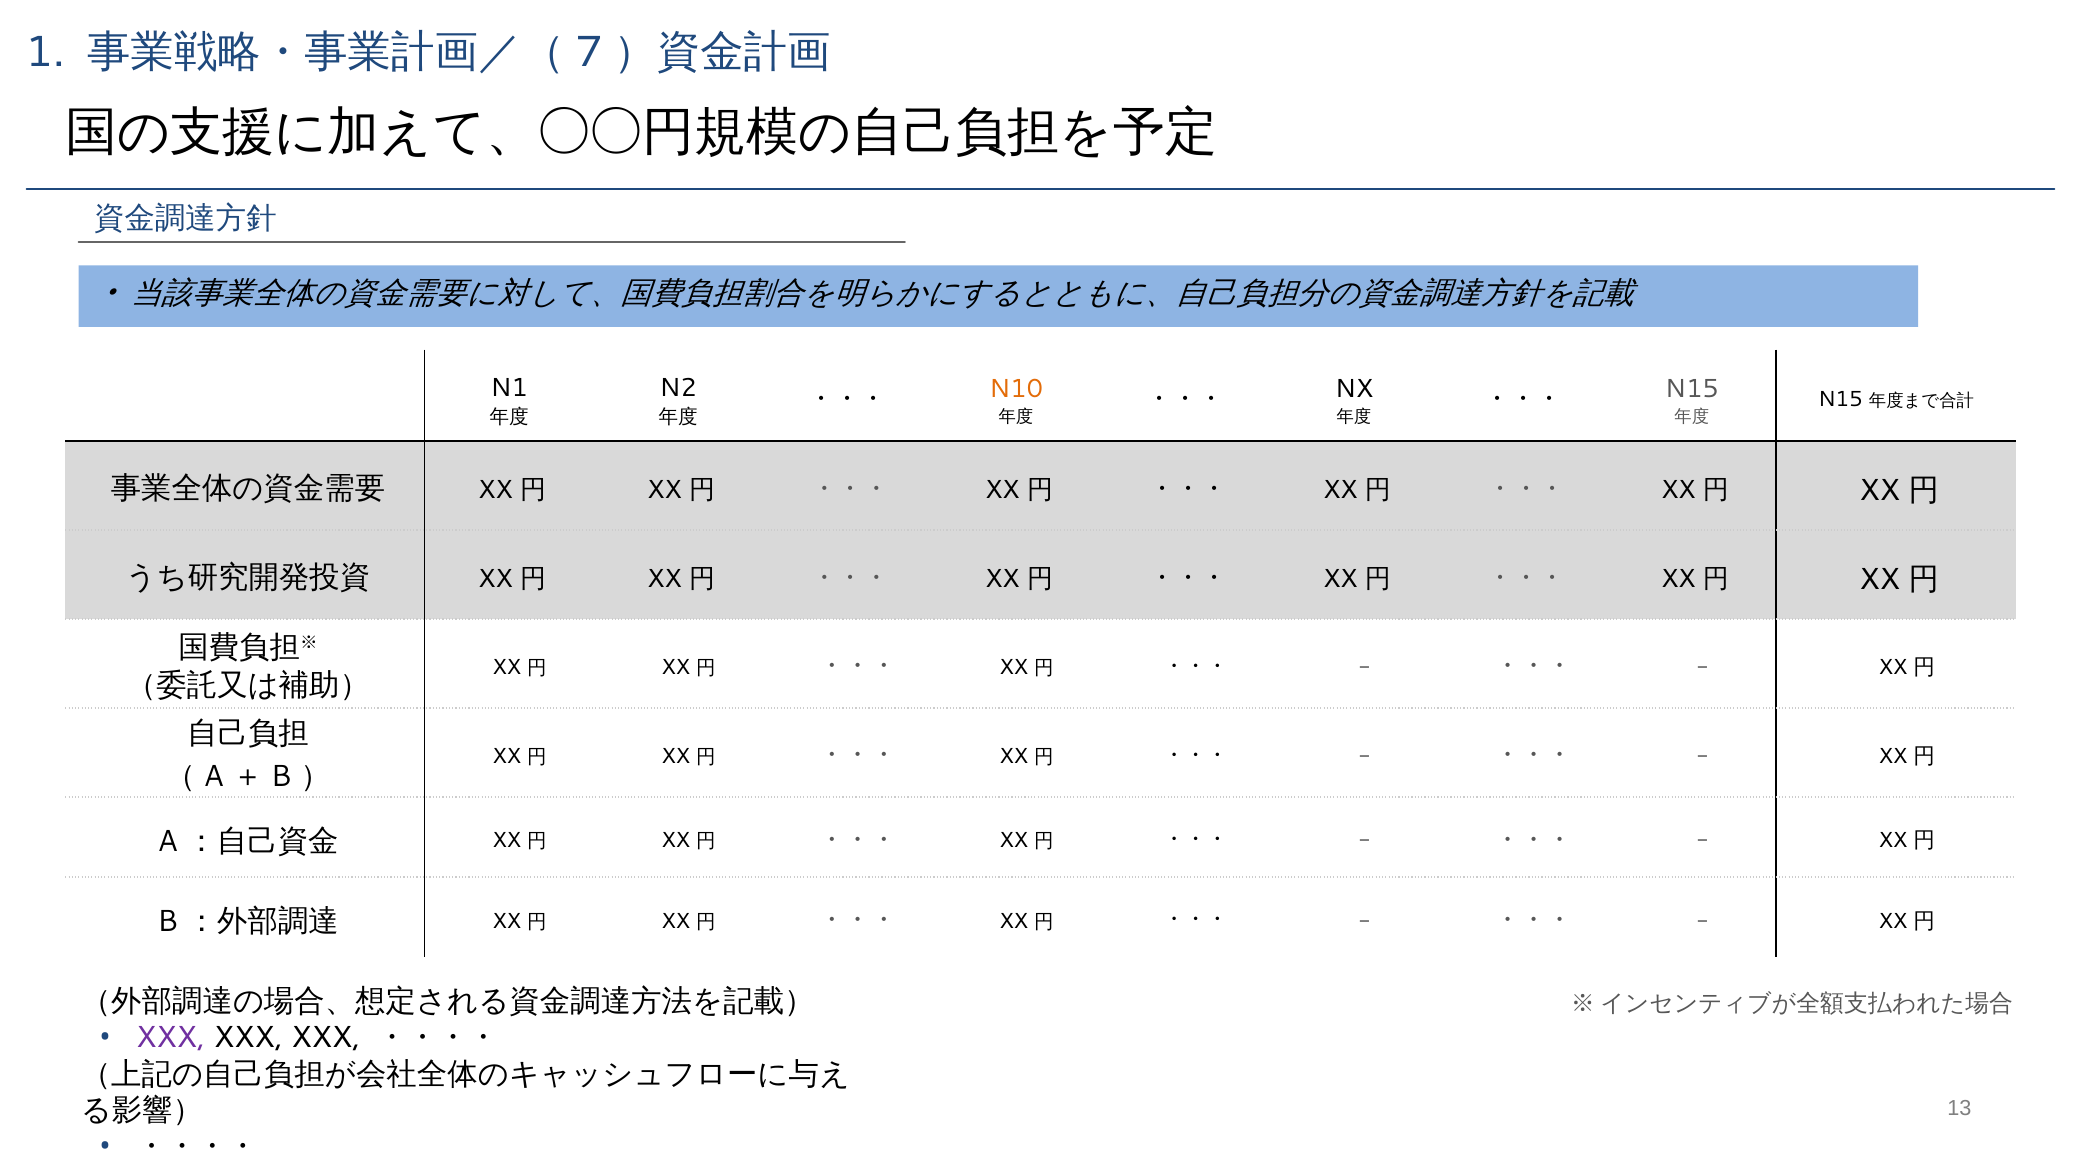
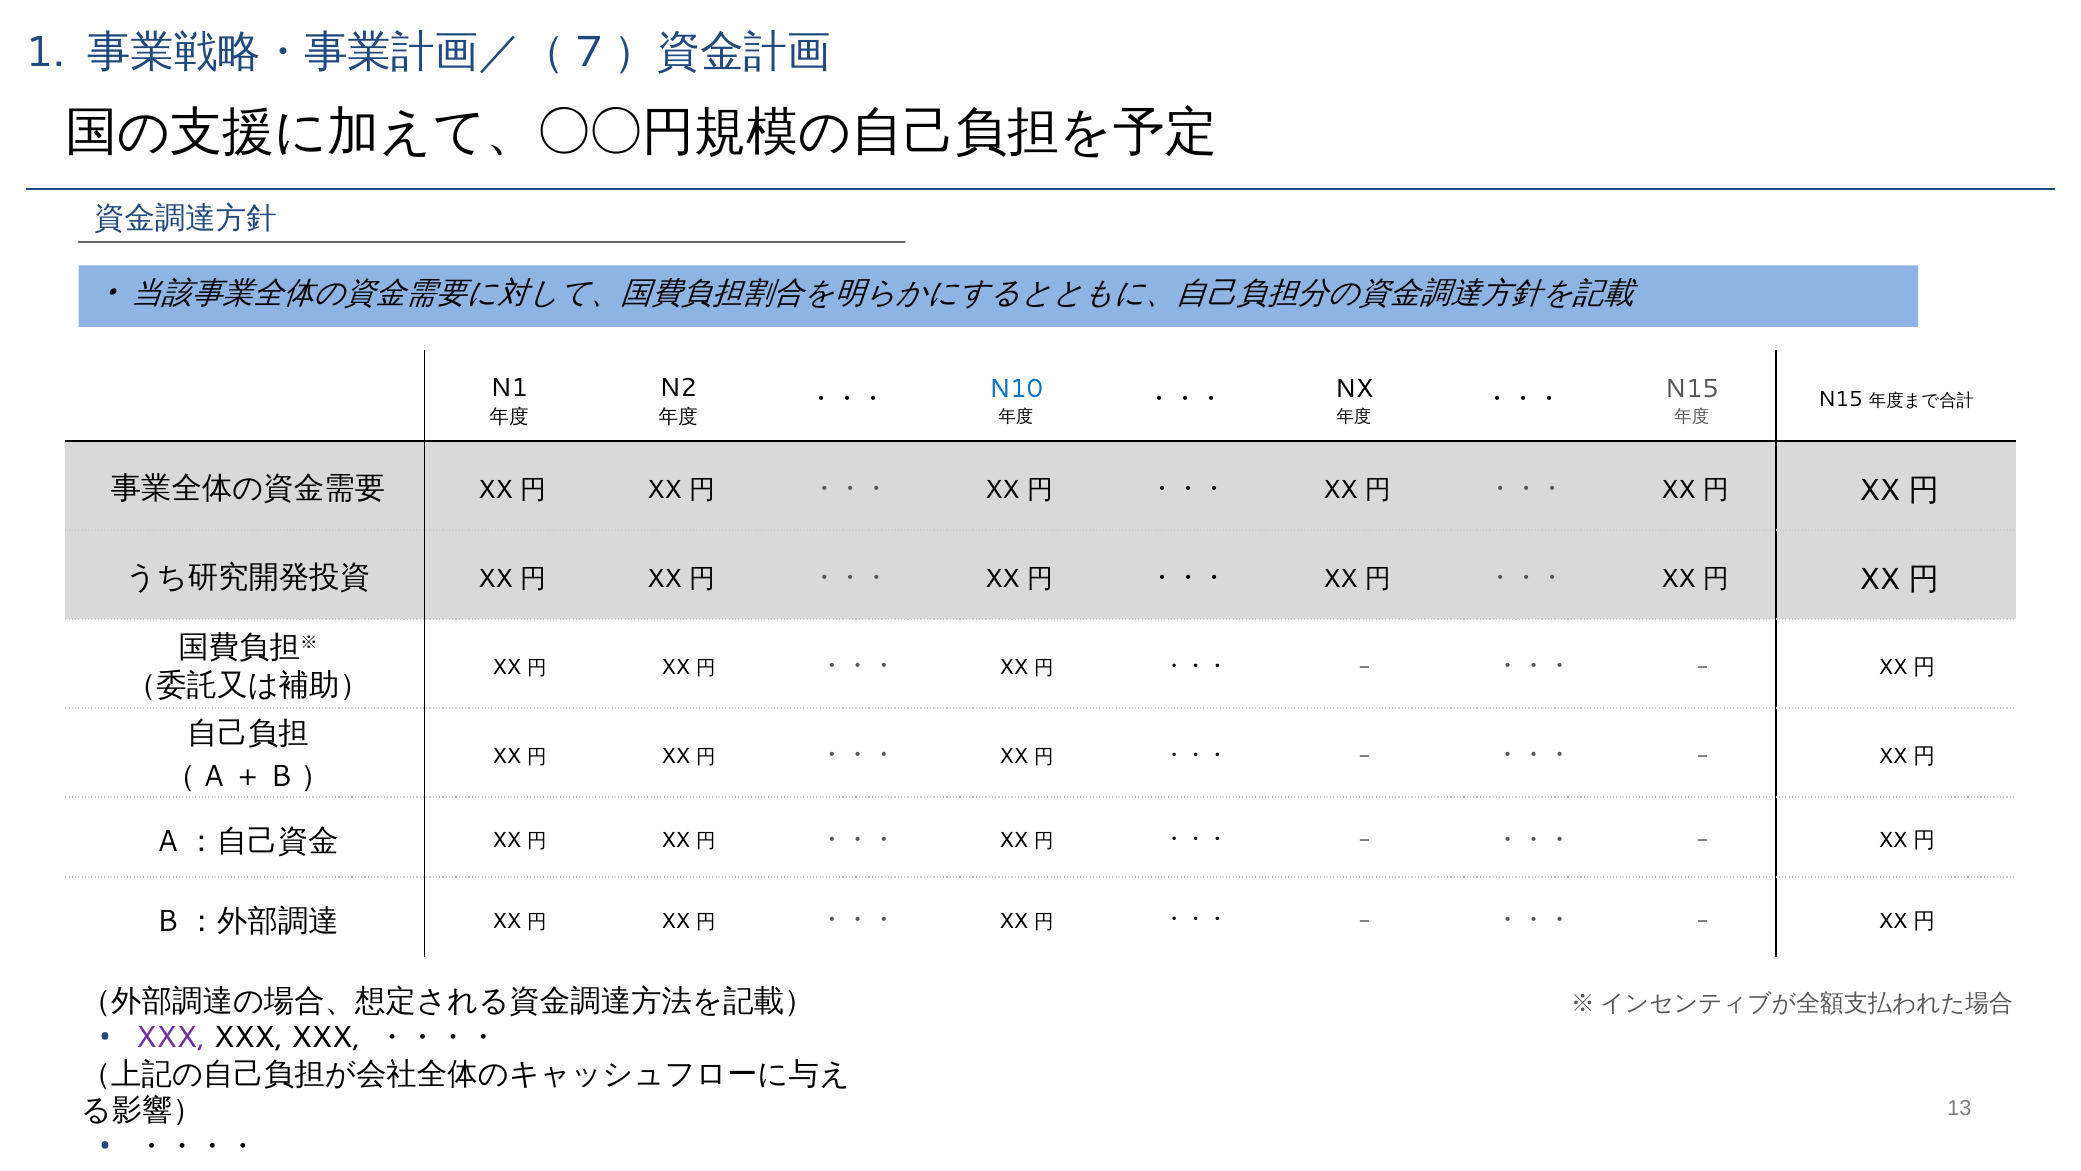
N10 colour: orange -> blue
